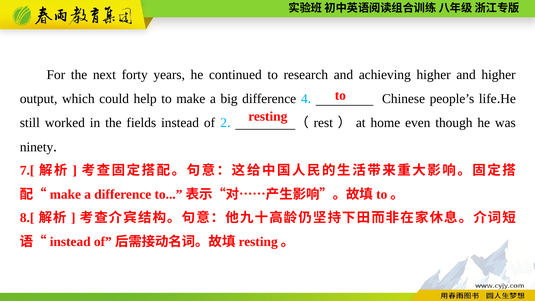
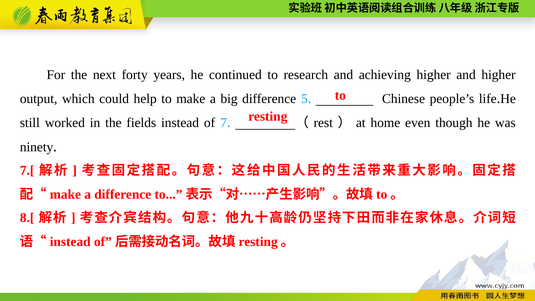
4: 4 -> 5
2: 2 -> 7
